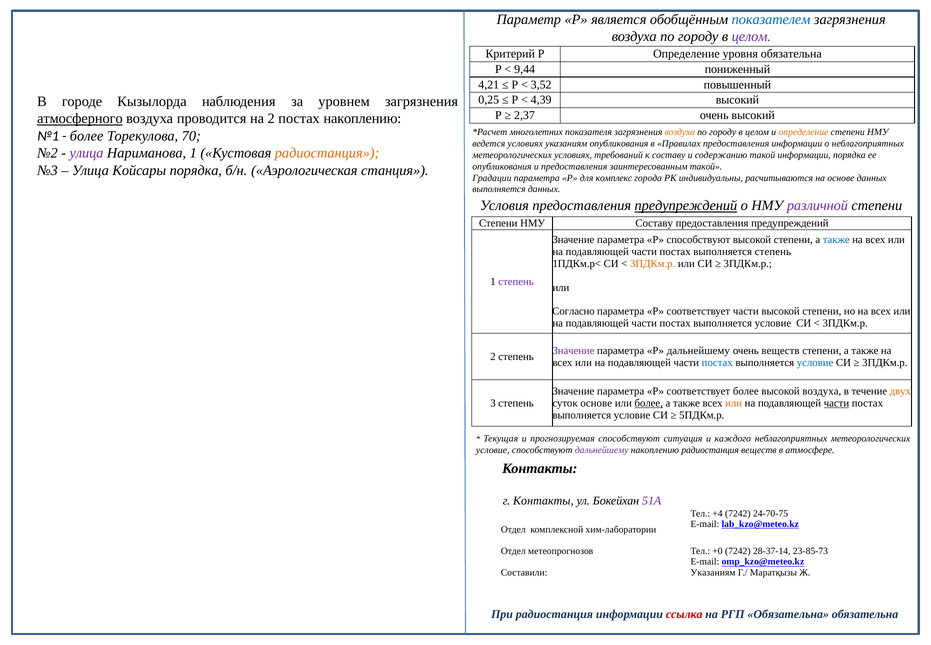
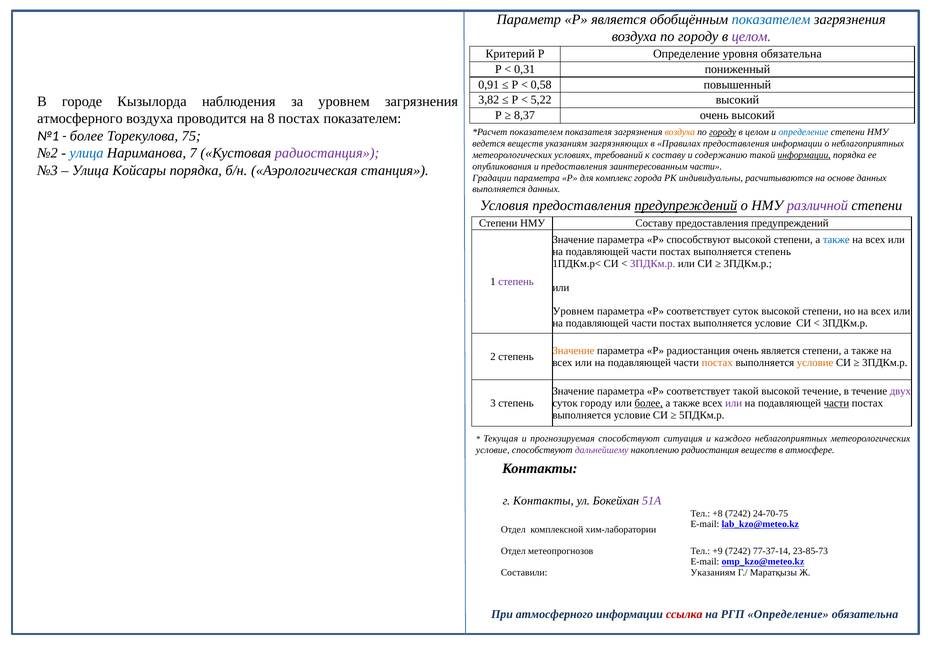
9,44: 9,44 -> 0,31
4,21: 4,21 -> 0,91
3,52: 3,52 -> 0,58
0,25: 0,25 -> 3,82
4,39: 4,39 -> 5,22
2,37: 2,37 -> 8,37
атмосферного at (80, 119) underline: present -> none
на 2: 2 -> 8
постах накоплению: накоплению -> показателем
многолетних at (536, 132): многолетних -> показателем
городу at (723, 132) underline: none -> present
определение at (803, 132) colour: orange -> blue
70: 70 -> 75
ведется условиях: условиях -> веществ
указаниям опубликования: опубликования -> загрязняющих
улица at (87, 153) colour: purple -> blue
Нариманова 1: 1 -> 7
радиостанция at (327, 153) colour: orange -> purple
информации at (804, 155) underline: none -> present
заинтересованным такой: такой -> части
3ПДКм.р at (653, 263) colour: orange -> purple
Согласно at (573, 311): Согласно -> Уровнем
соответствует части: части -> суток
Значение at (573, 350) colour: purple -> orange
Р дальнейшему: дальнейшему -> радиостанция
очень веществ: веществ -> является
постах at (717, 362) colour: blue -> orange
условие at (815, 362) colour: blue -> orange
соответствует более: более -> такой
высокой воздуха: воздуха -> течение
двух colour: orange -> purple
суток основе: основе -> городу
или at (734, 403) colour: orange -> purple
+4: +4 -> +8
+0: +0 -> +9
28-37-14: 28-37-14 -> 77-37-14
При радиостанция: радиостанция -> атмосферного
РГП Обязательна: Обязательна -> Определение
